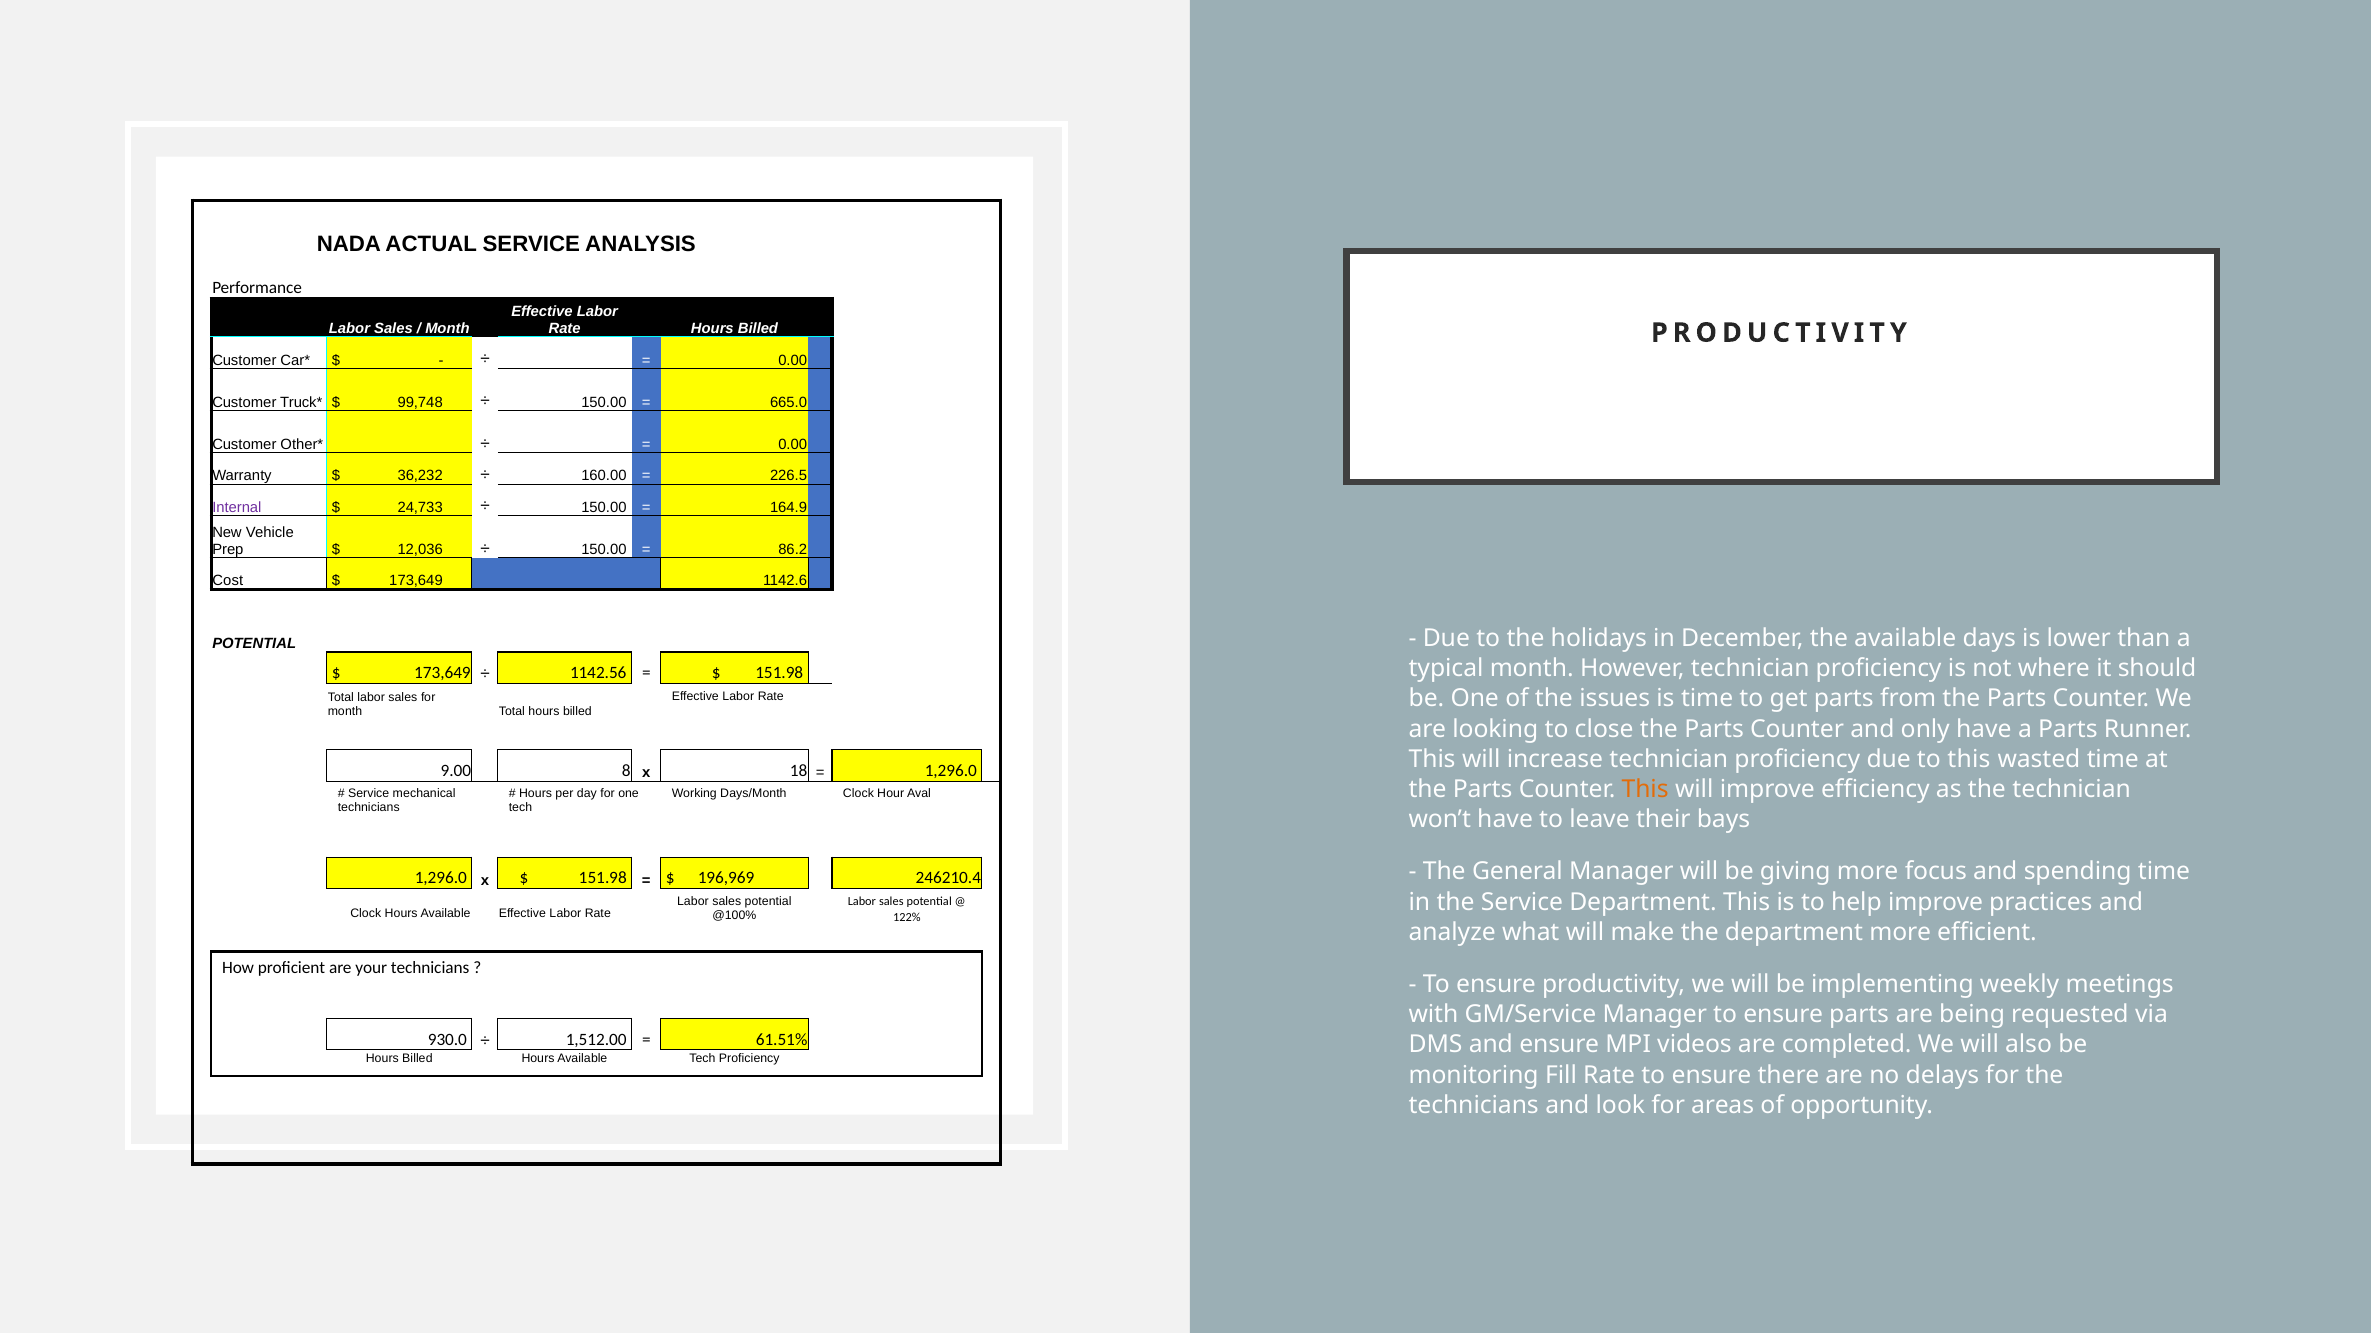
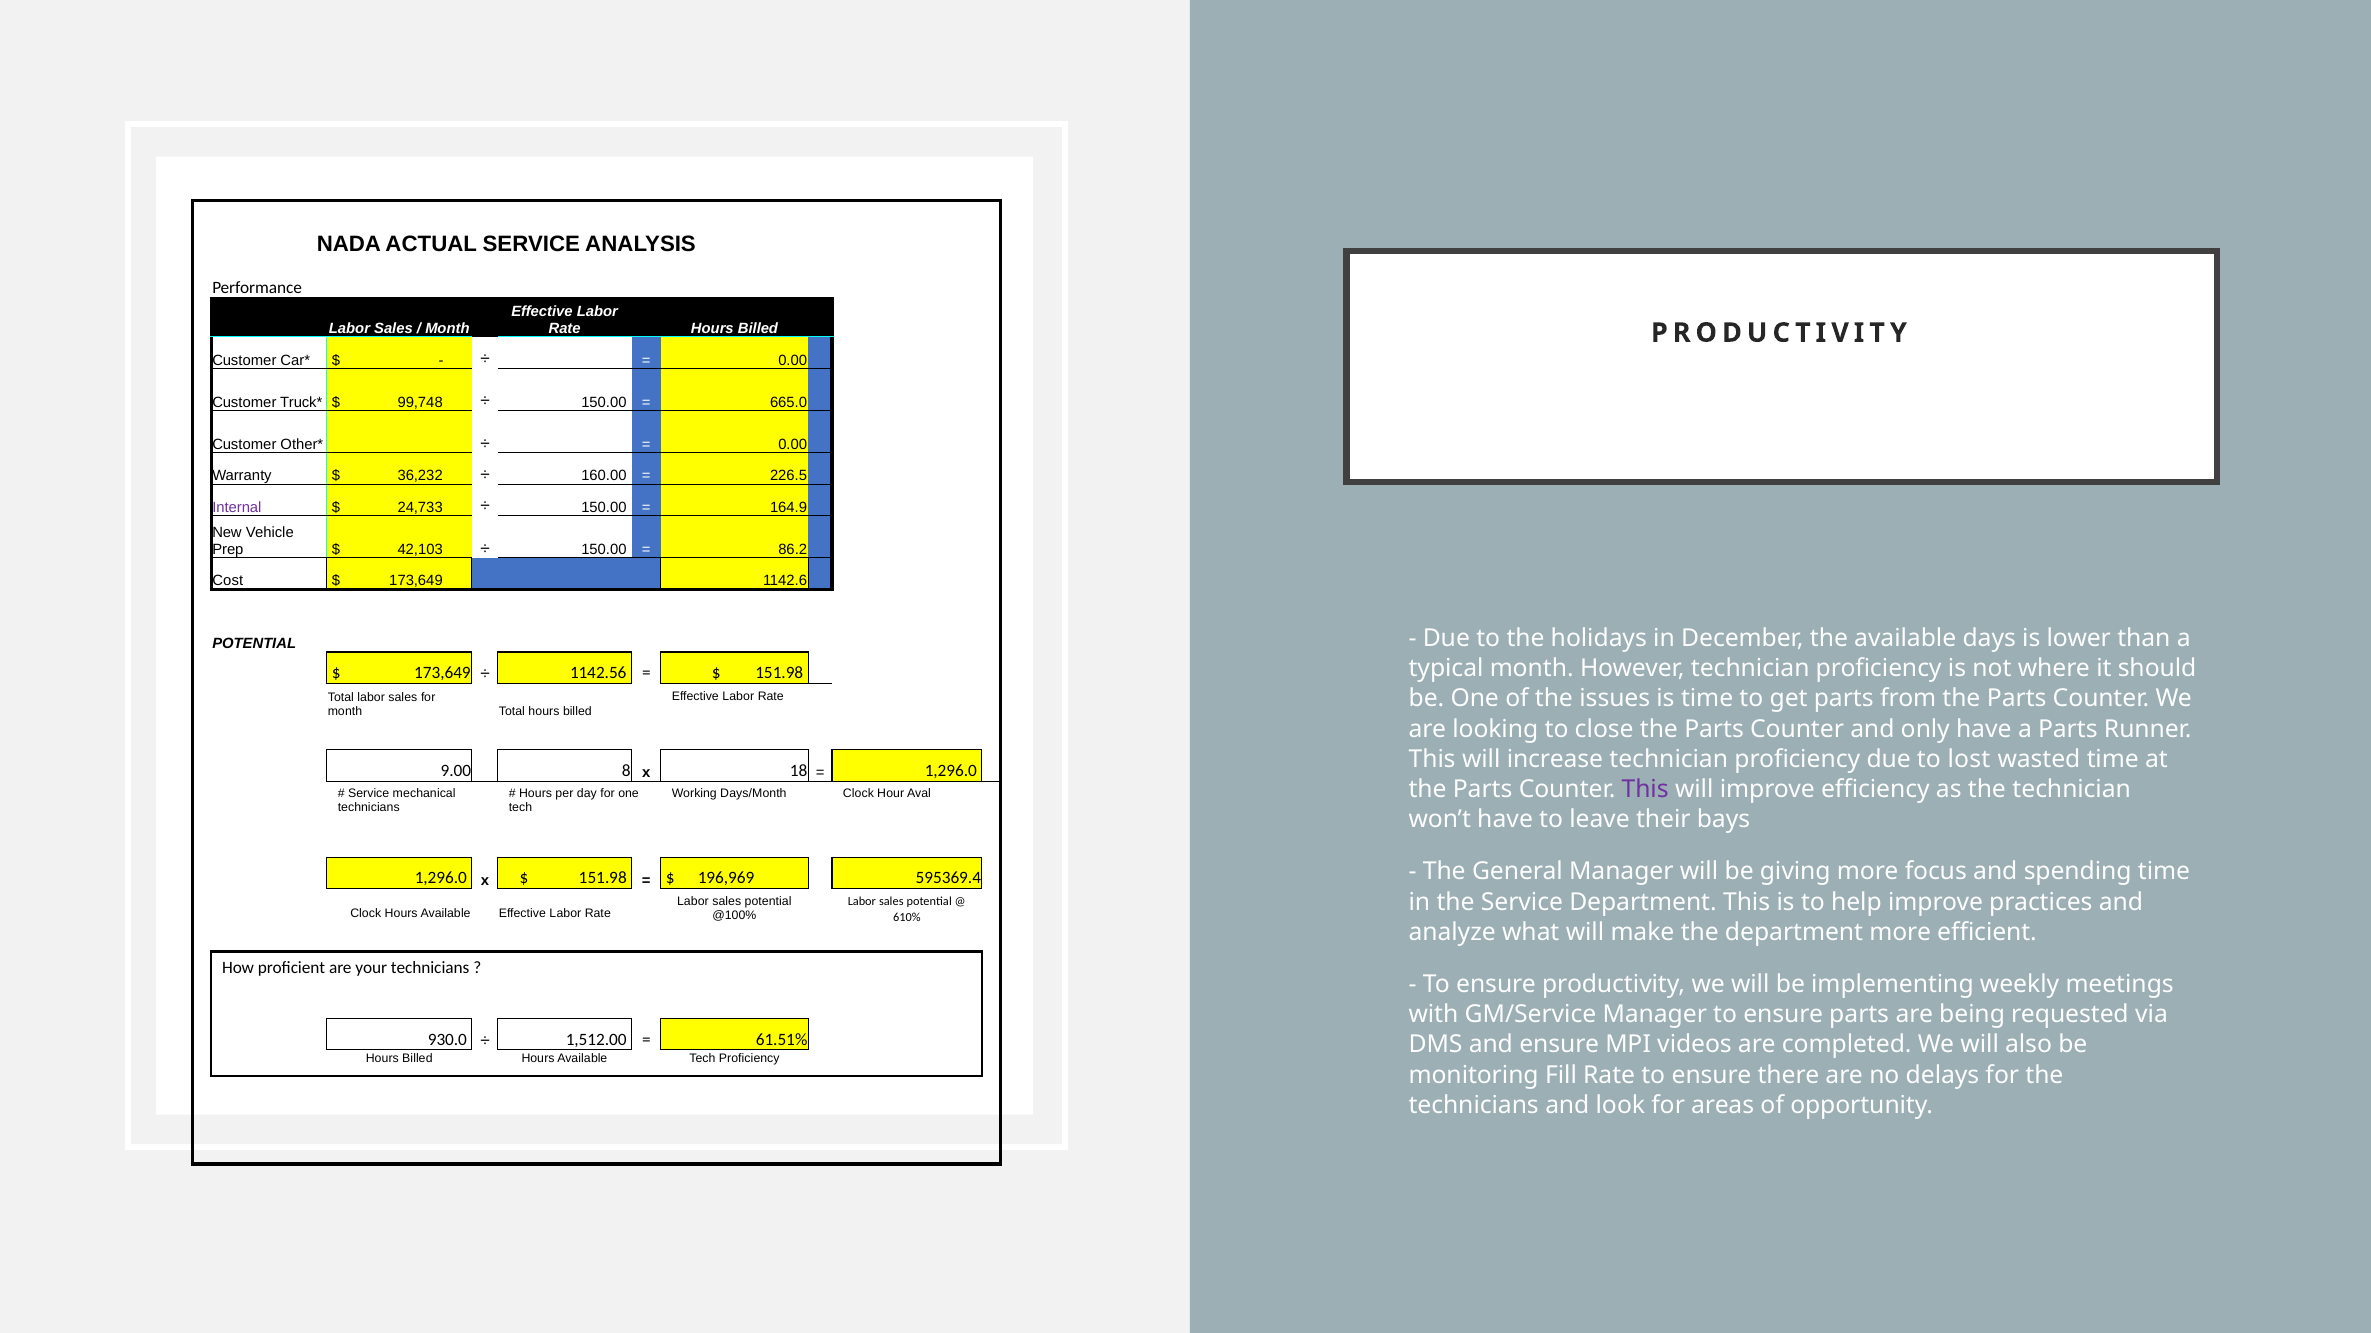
12,036: 12,036 -> 42,103
to this: this -> lost
This at (1645, 790) colour: orange -> purple
246210.4: 246210.4 -> 595369.4
122%: 122% -> 610%
